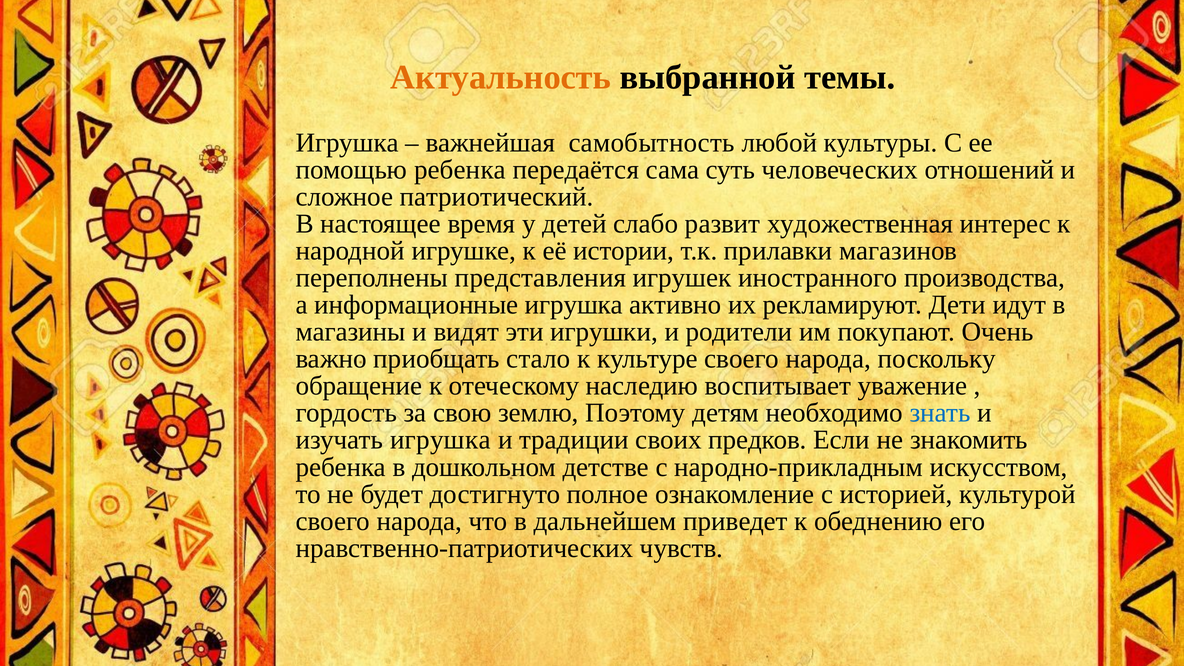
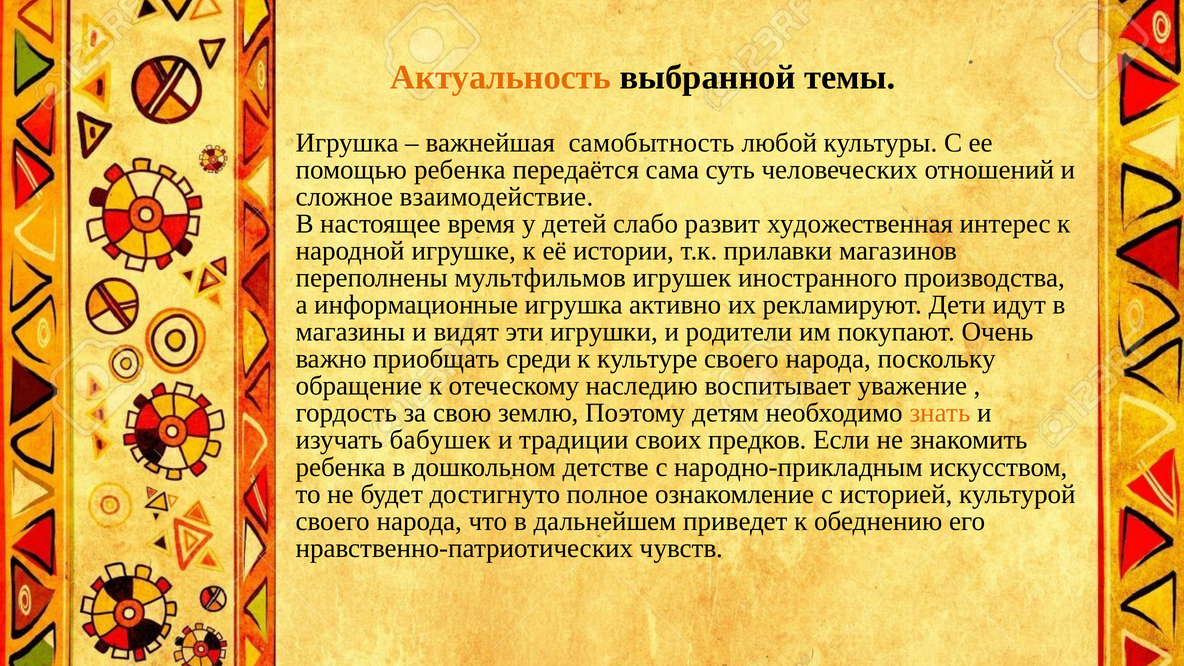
патриотический: патриотический -> взаимодействие
представления: представления -> мультфильмов
стало: стало -> среди
знать colour: blue -> orange
изучать игрушка: игрушка -> бабушек
